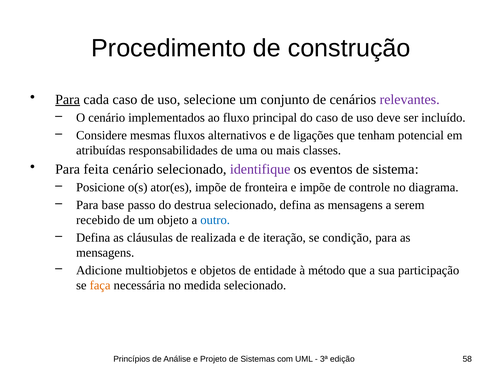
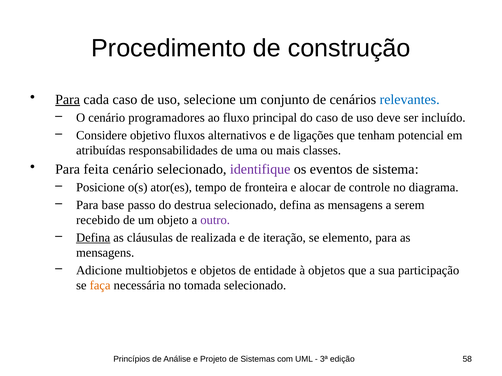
relevantes colour: purple -> blue
implementados: implementados -> programadores
mesmas: mesmas -> objetivo
ator(es impõe: impõe -> tempo
e impõe: impõe -> alocar
outro colour: blue -> purple
Defina at (93, 238) underline: none -> present
condição: condição -> elemento
à método: método -> objetos
medida: medida -> tomada
